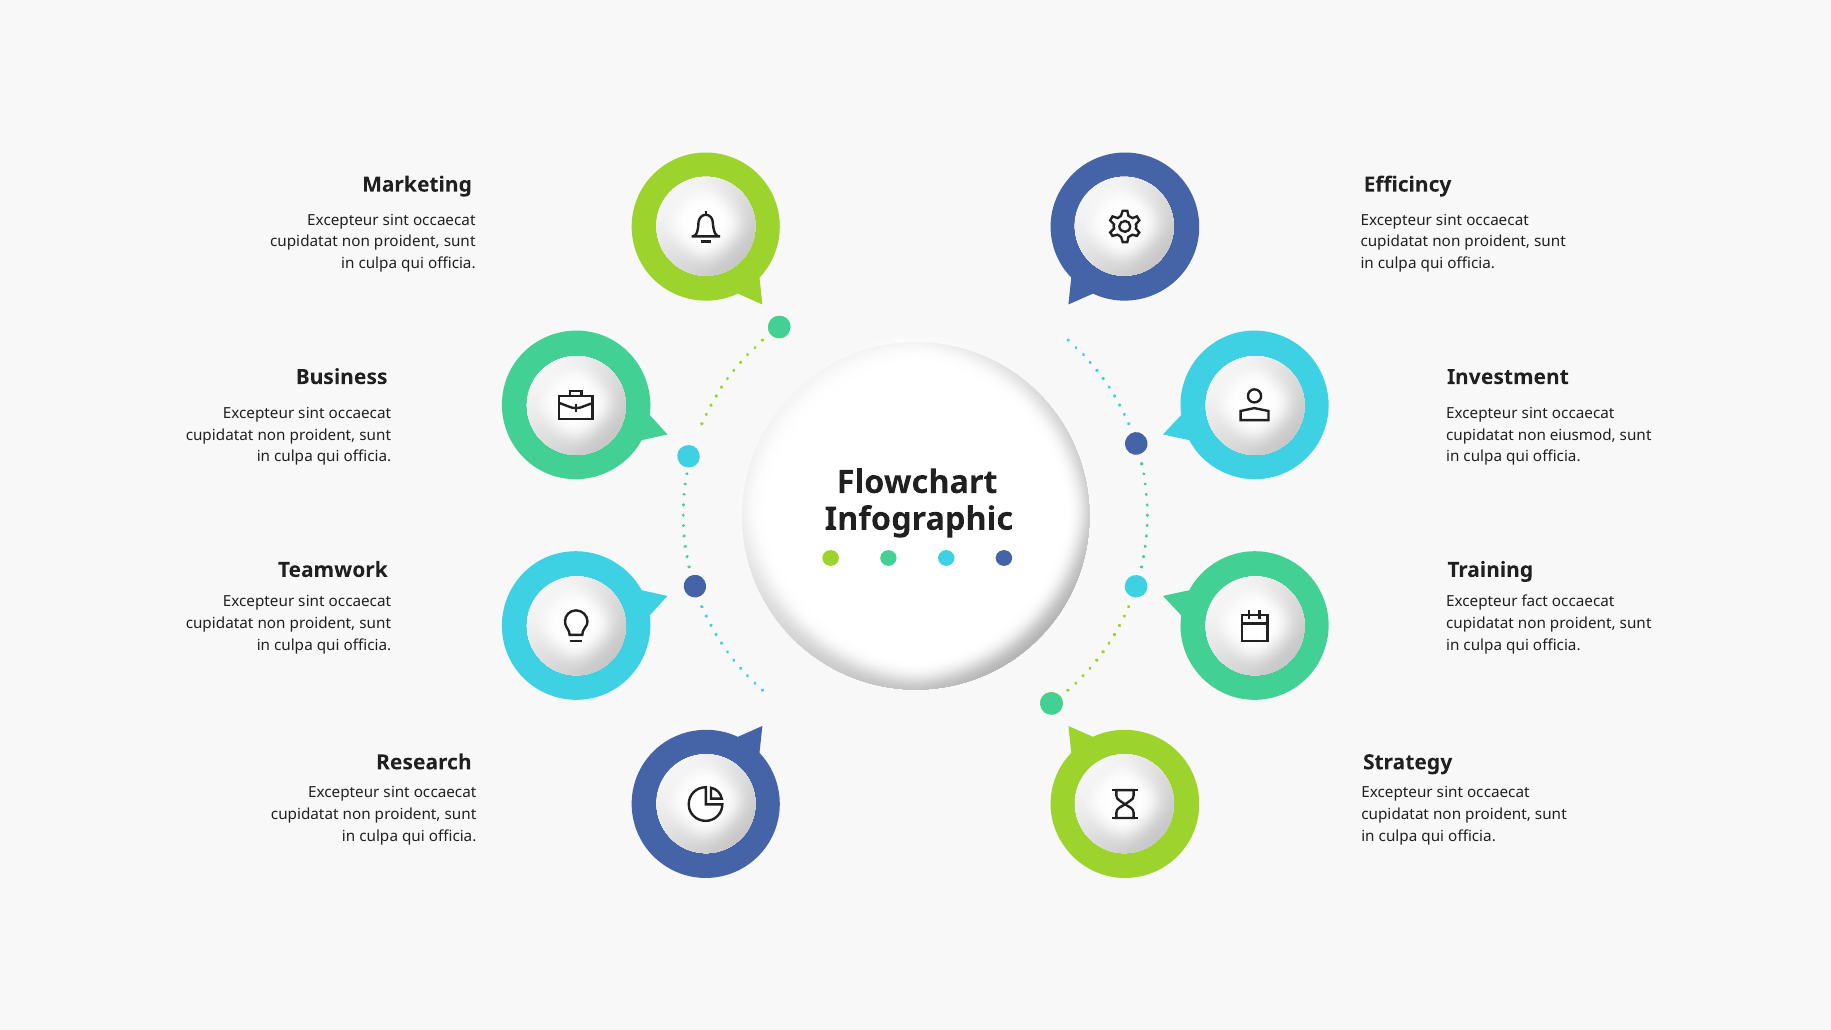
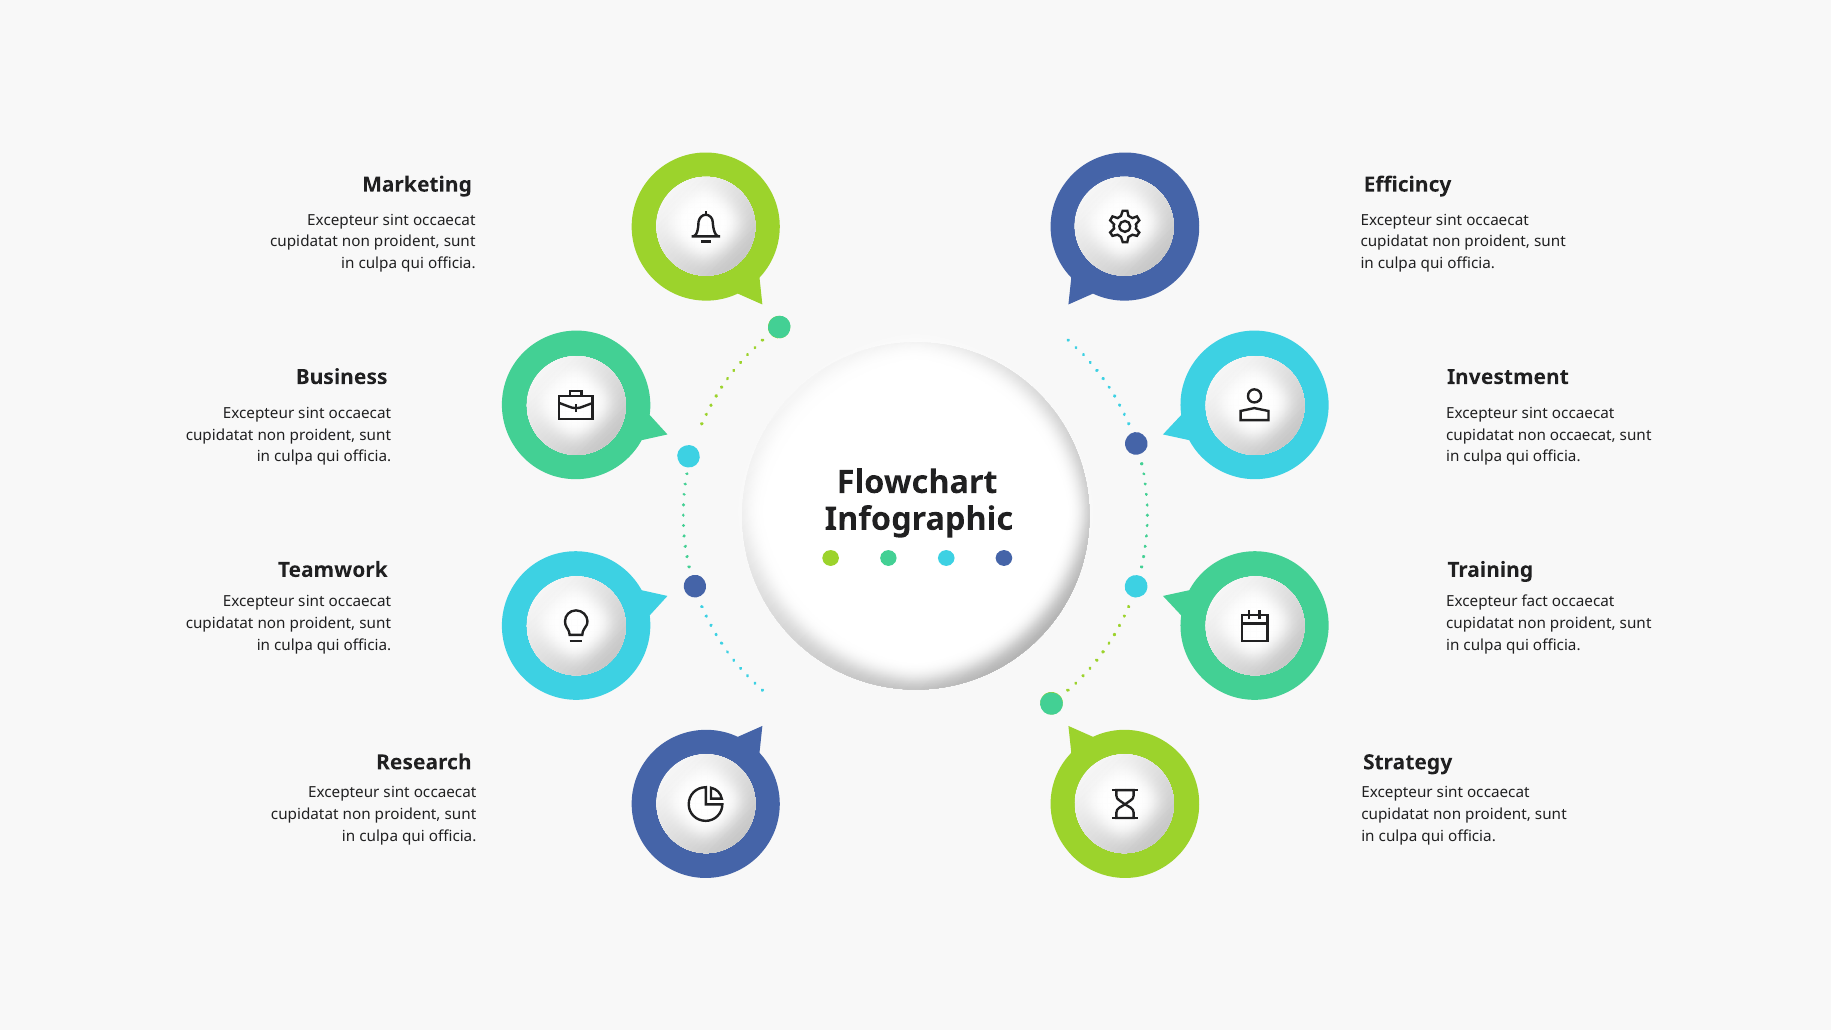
non eiusmod: eiusmod -> occaecat
